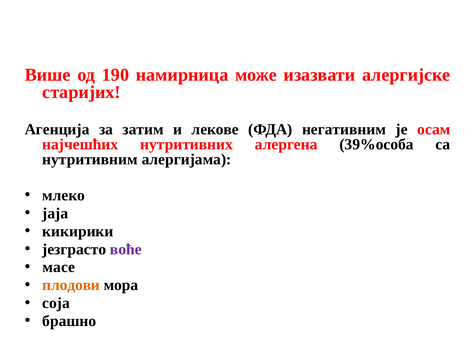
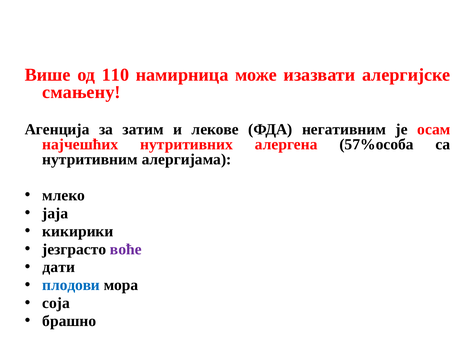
190: 190 -> 110
старијих: старијих -> смањену
39%особа: 39%особа -> 57%особа
масе: масе -> дати
плодови colour: orange -> blue
